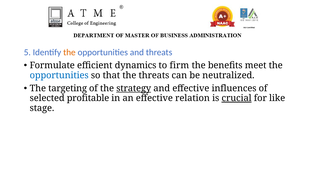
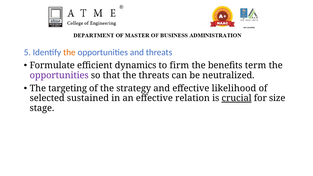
meet: meet -> term
opportunities at (59, 75) colour: blue -> purple
strategy underline: present -> none
influences: influences -> likelihood
profitable: profitable -> sustained
like: like -> size
